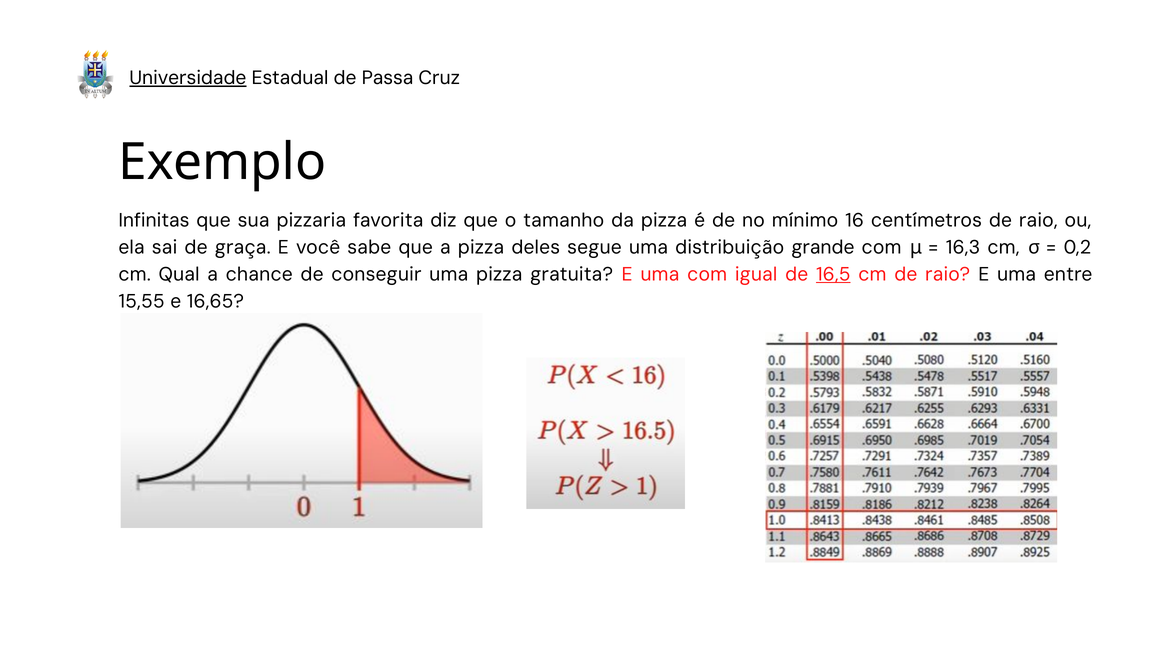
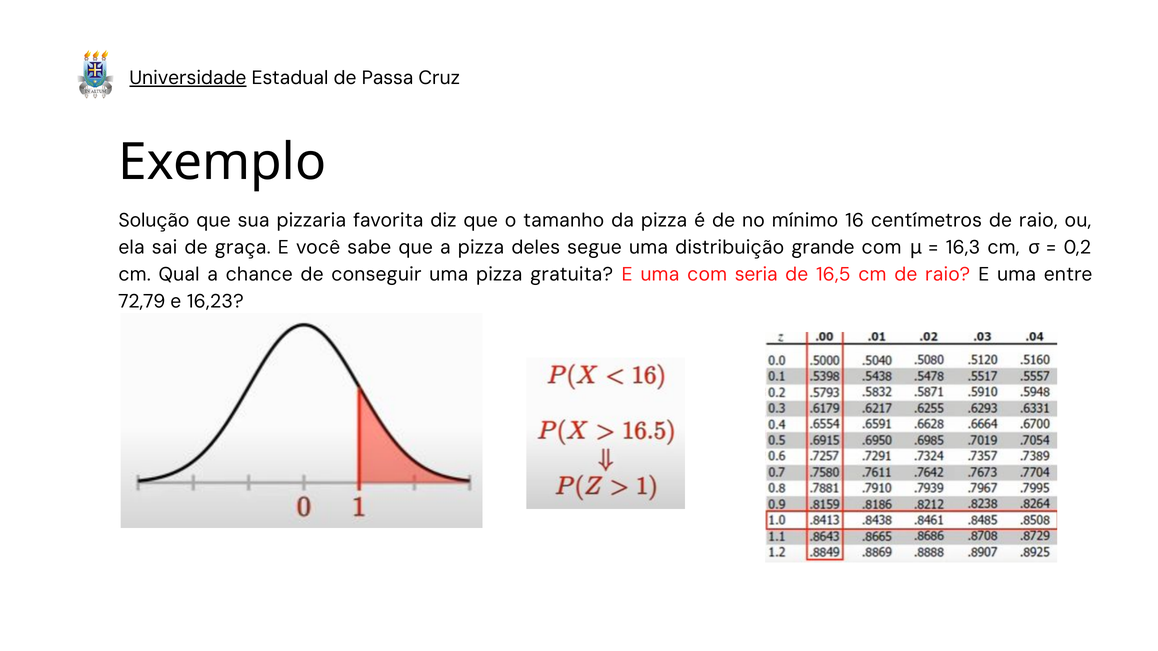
Infinitas: Infinitas -> Solução
igual: igual -> seria
16,5 underline: present -> none
15,55: 15,55 -> 72,79
16,65: 16,65 -> 16,23
